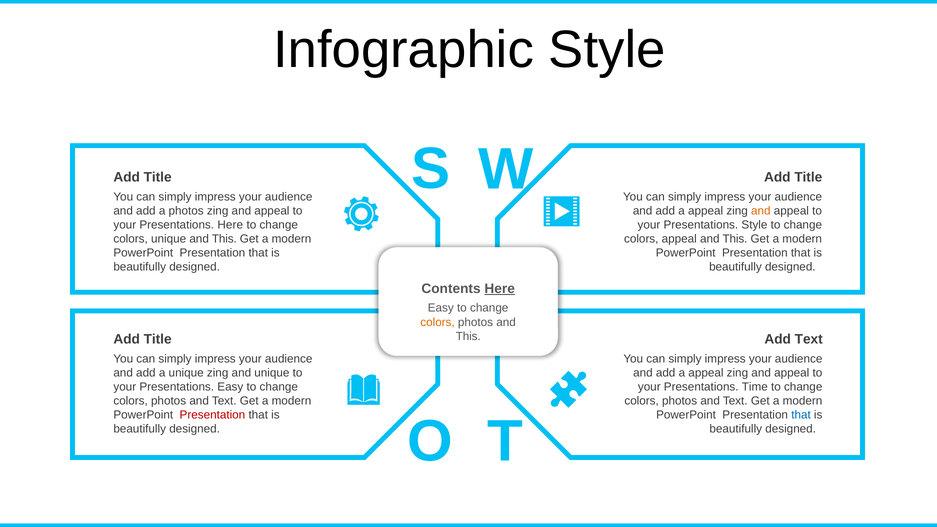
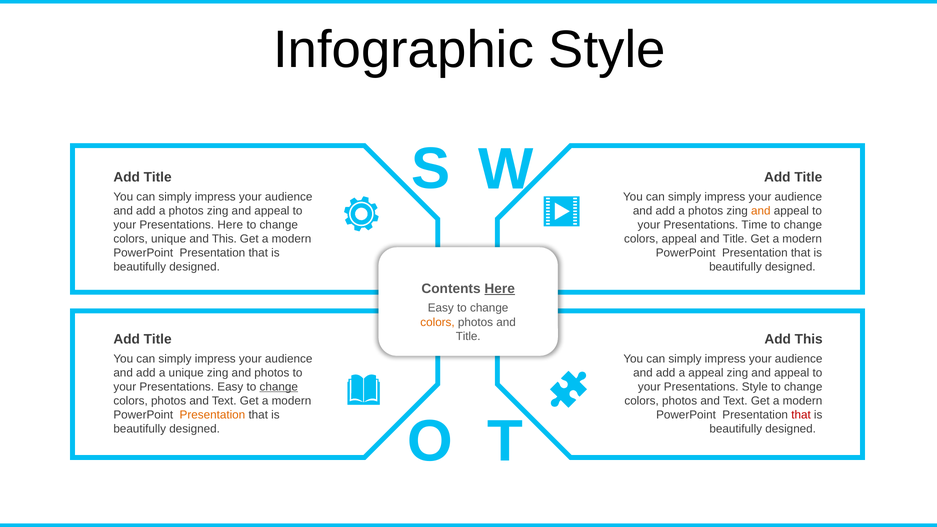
appeal at (706, 211): appeal -> photos
Presentations Style: Style -> Time
This at (735, 239): This -> Title
This at (468, 336): This -> Title
Add Text: Text -> This
and unique: unique -> photos
change at (279, 387) underline: none -> present
Presentations Time: Time -> Style
Presentation at (212, 415) colour: red -> orange
that at (801, 415) colour: blue -> red
